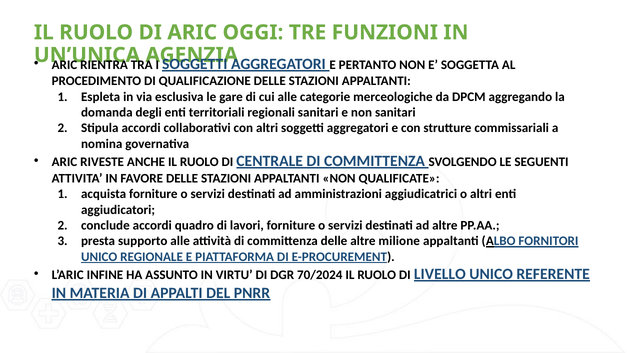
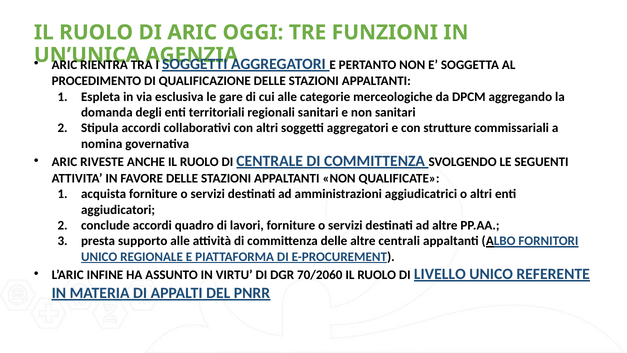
milione: milione -> centrali
70/2024: 70/2024 -> 70/2060
